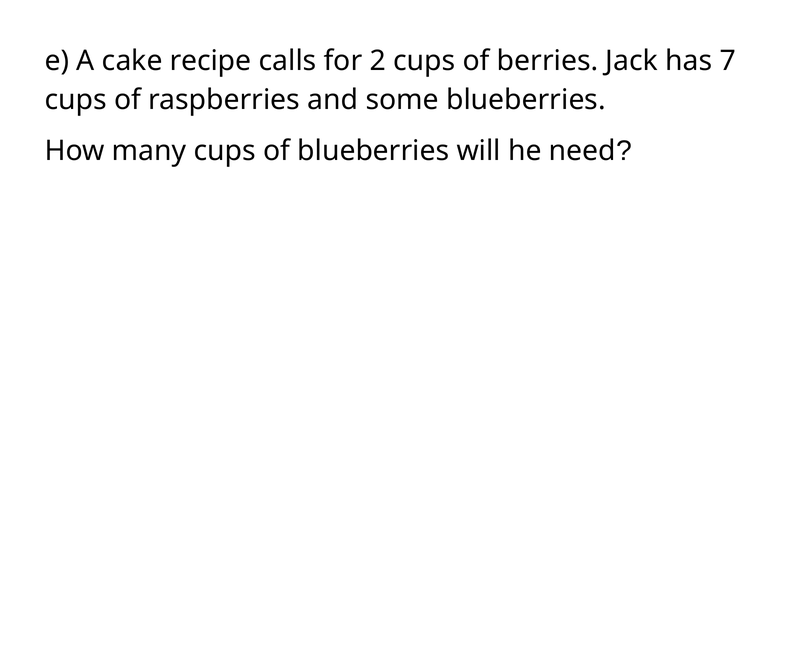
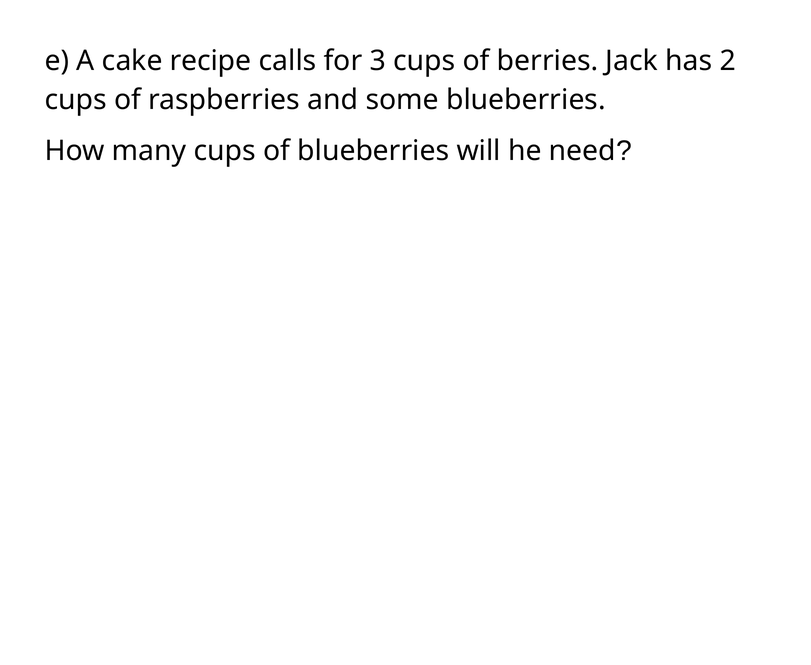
2: 2 -> 3
7: 7 -> 2
